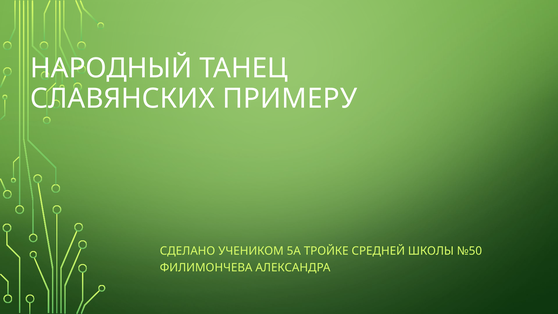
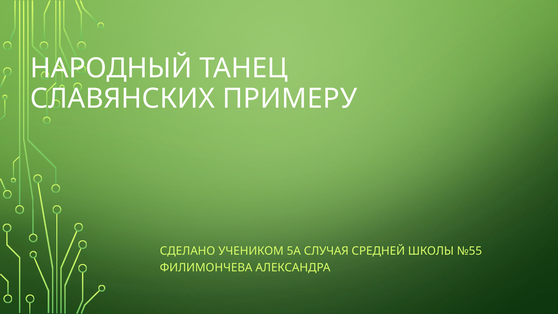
ТРОЙКЕ: ТРОЙКЕ -> СЛУЧАЯ
№50: №50 -> №55
